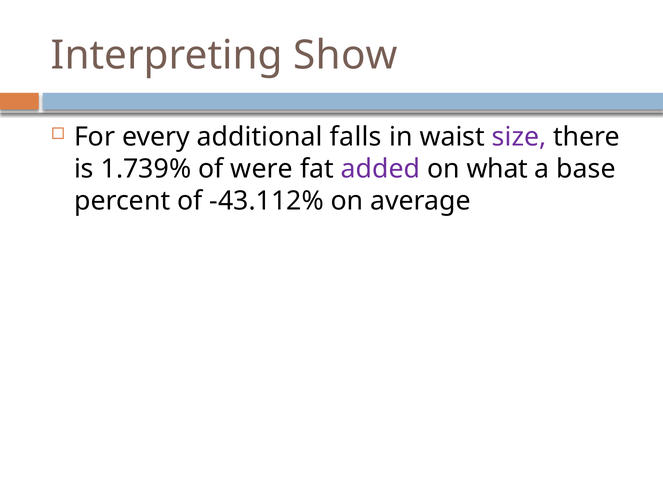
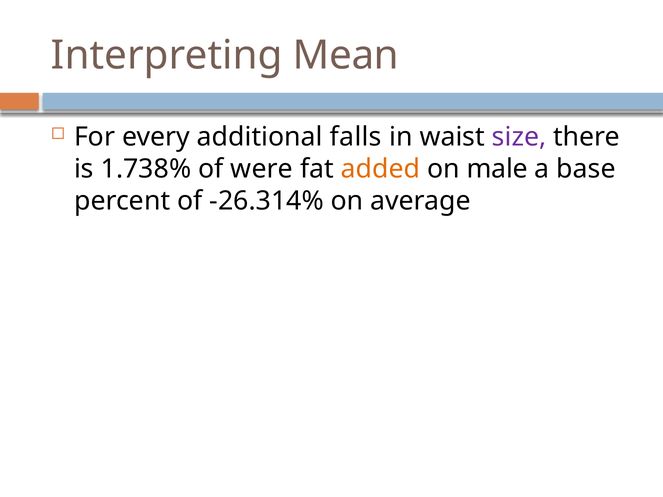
Show: Show -> Mean
1.739%: 1.739% -> 1.738%
added colour: purple -> orange
what: what -> male
-43.112%: -43.112% -> -26.314%
